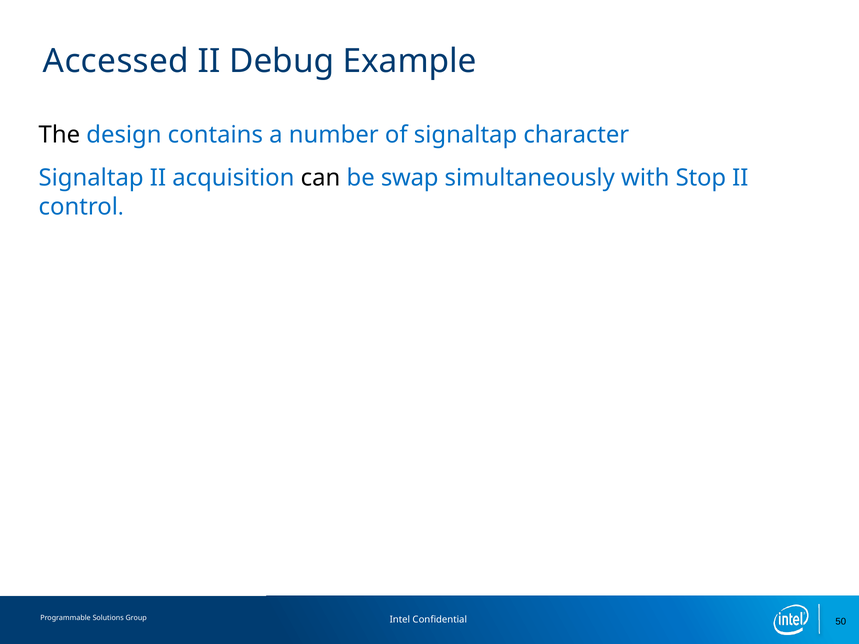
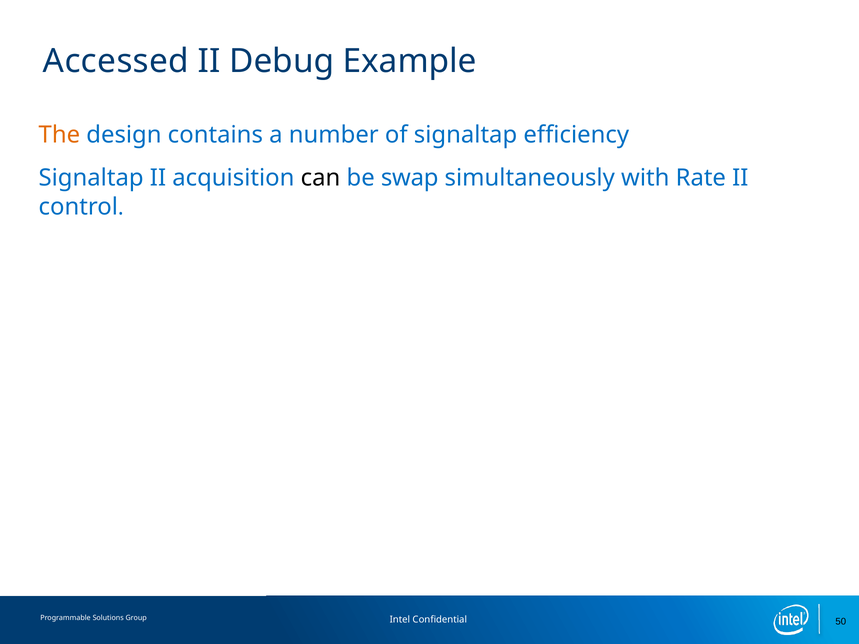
The colour: black -> orange
character: character -> efficiency
Stop: Stop -> Rate
